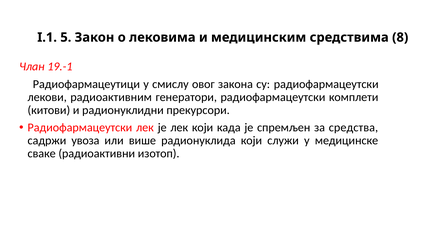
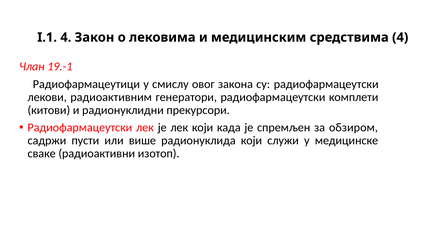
I.1 5: 5 -> 4
средствима 8: 8 -> 4
средства: средства -> обзиром
увоза: увоза -> пусти
